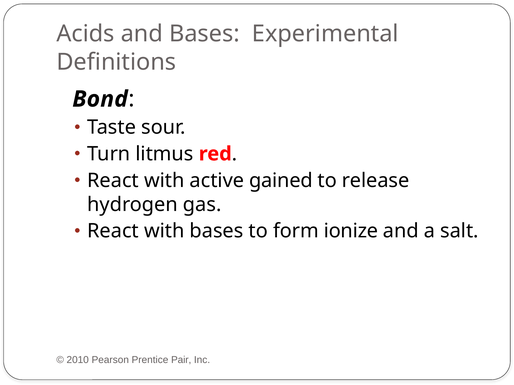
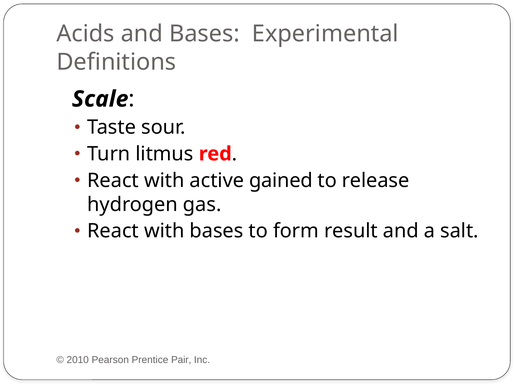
Bond: Bond -> Scale
ionize: ionize -> result
